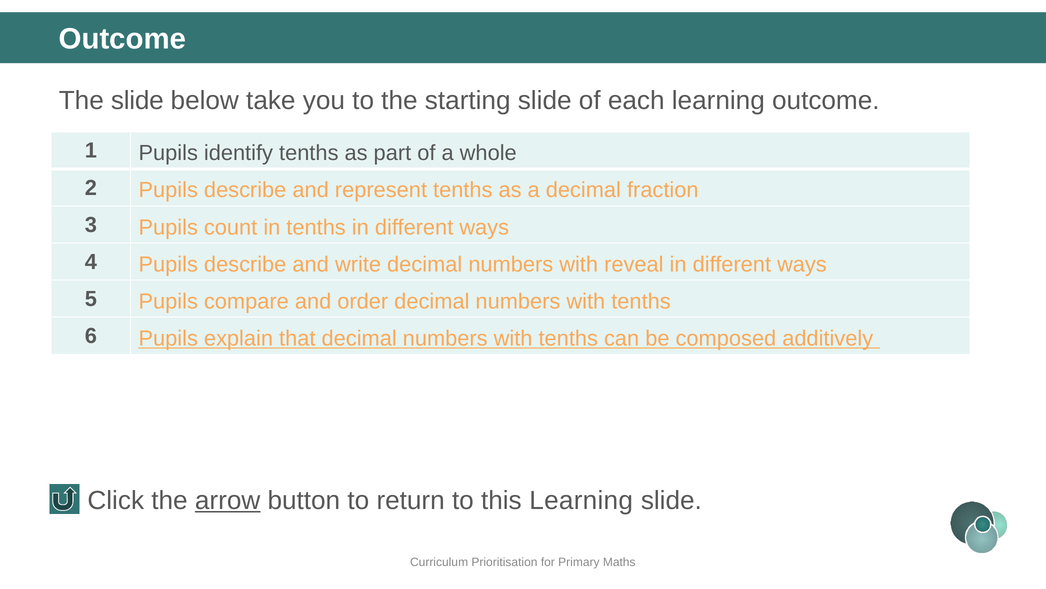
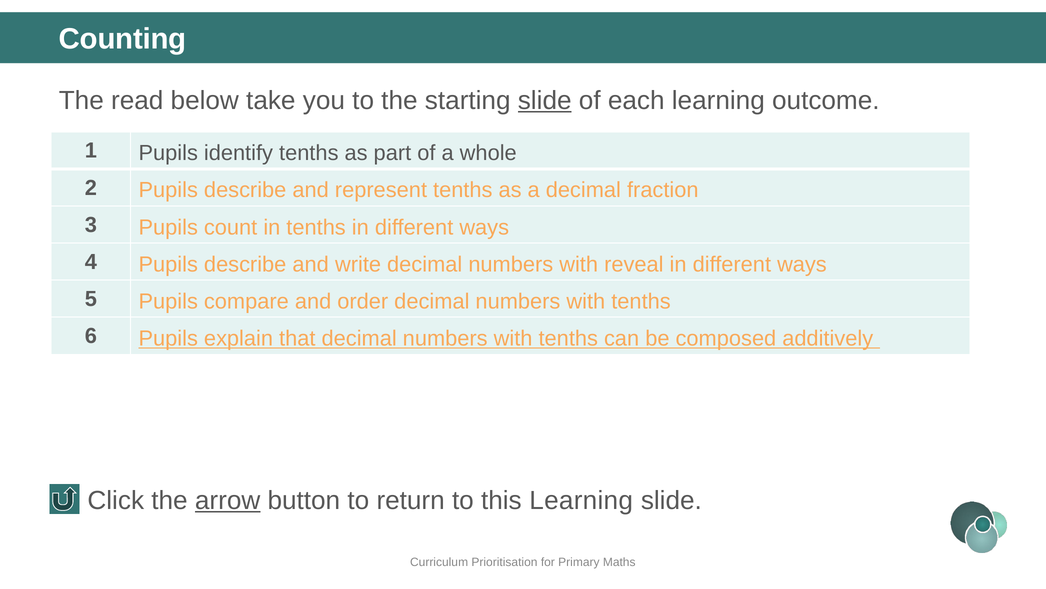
Outcome at (123, 39): Outcome -> Counting
The slide: slide -> read
slide at (545, 100) underline: none -> present
